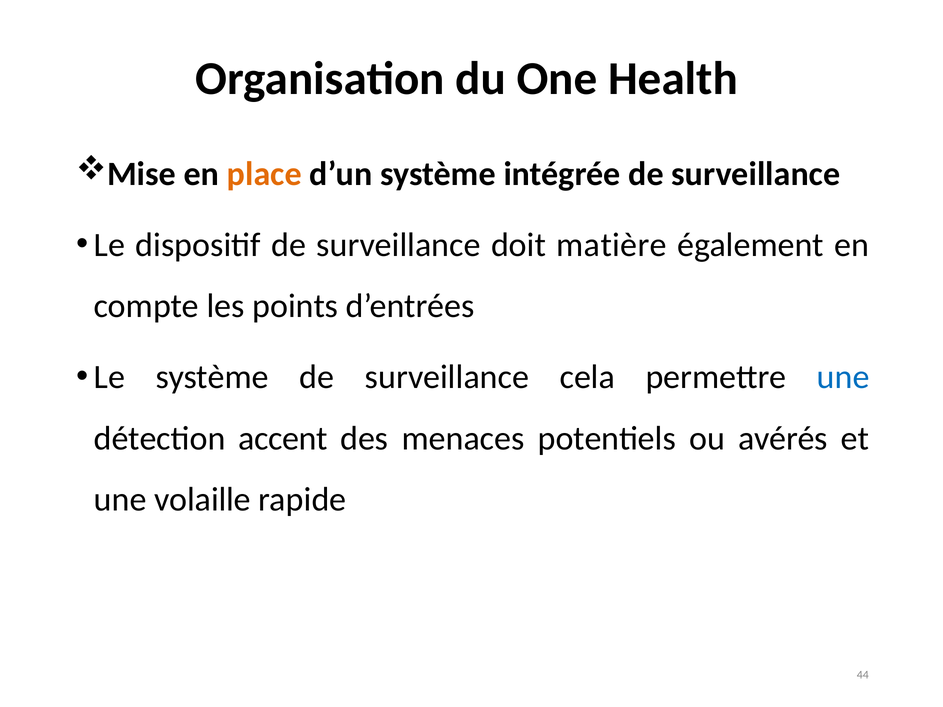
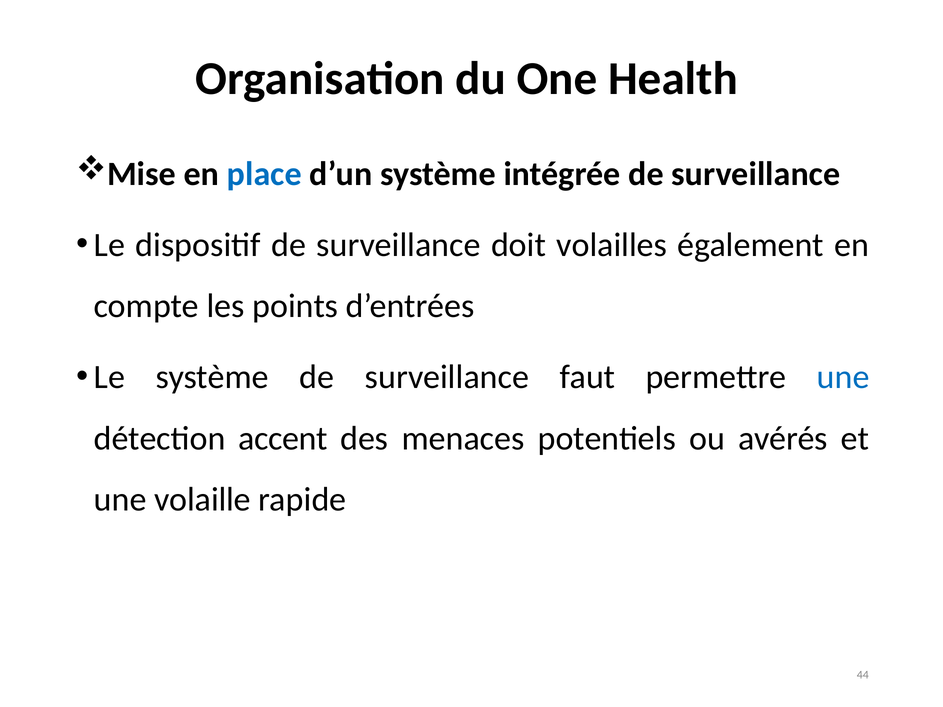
place colour: orange -> blue
matière: matière -> volailles
cela: cela -> faut
